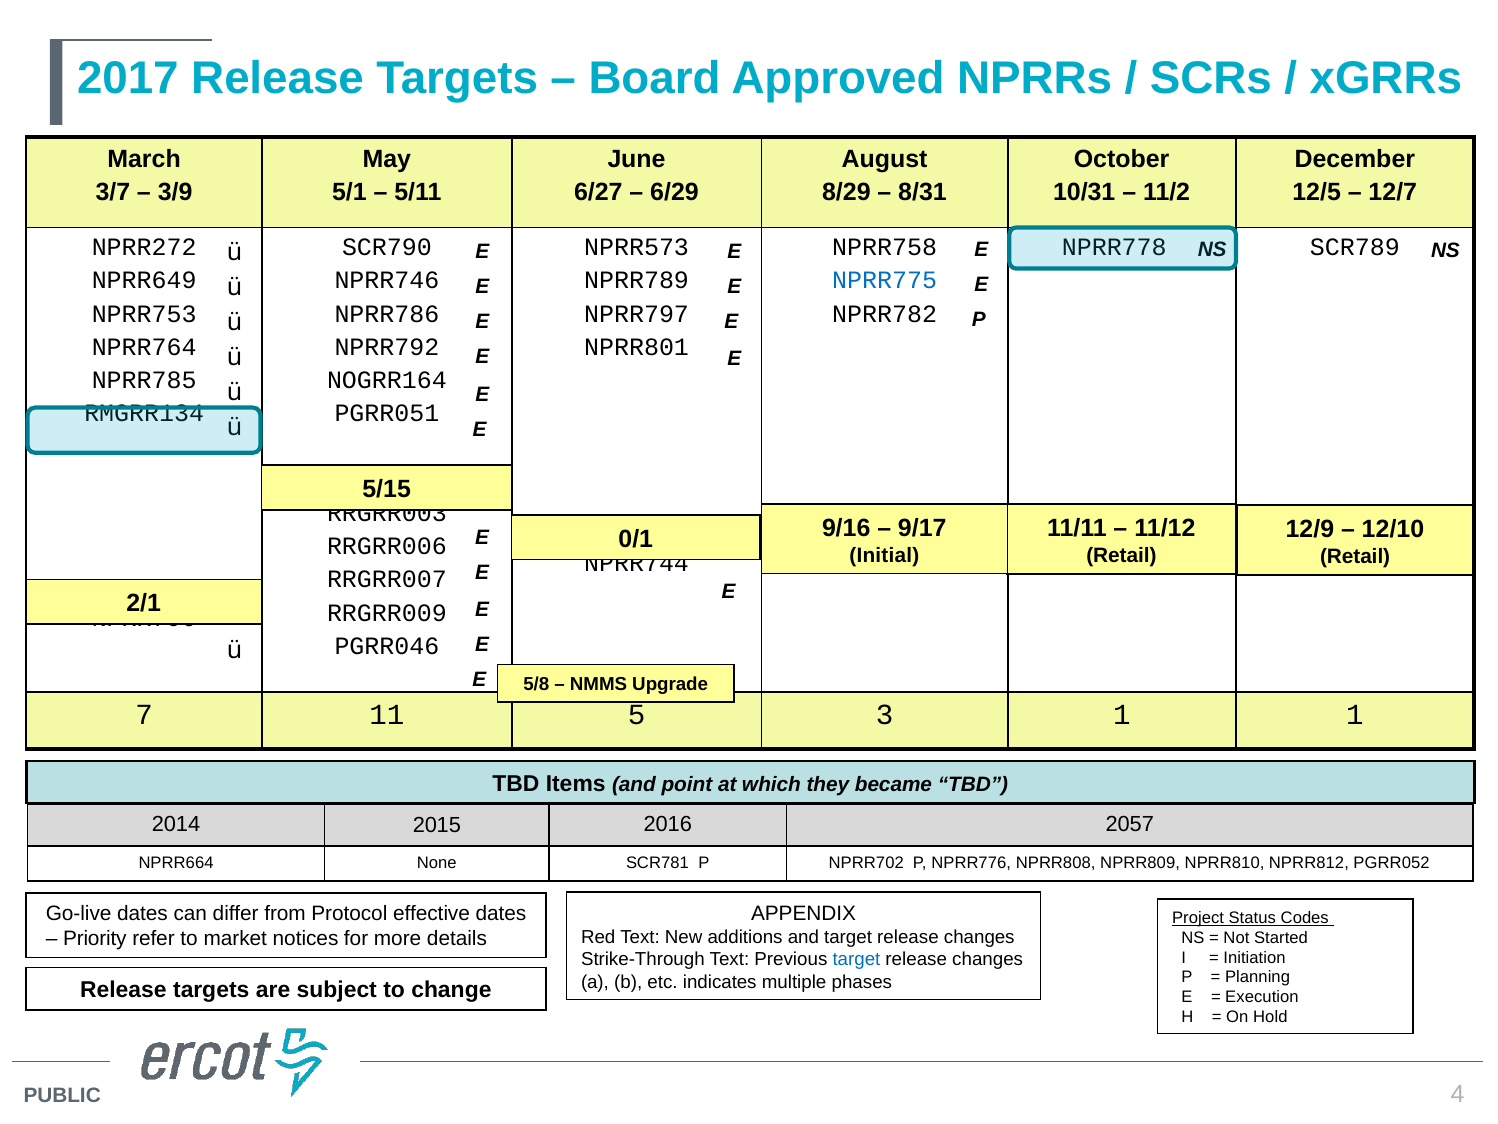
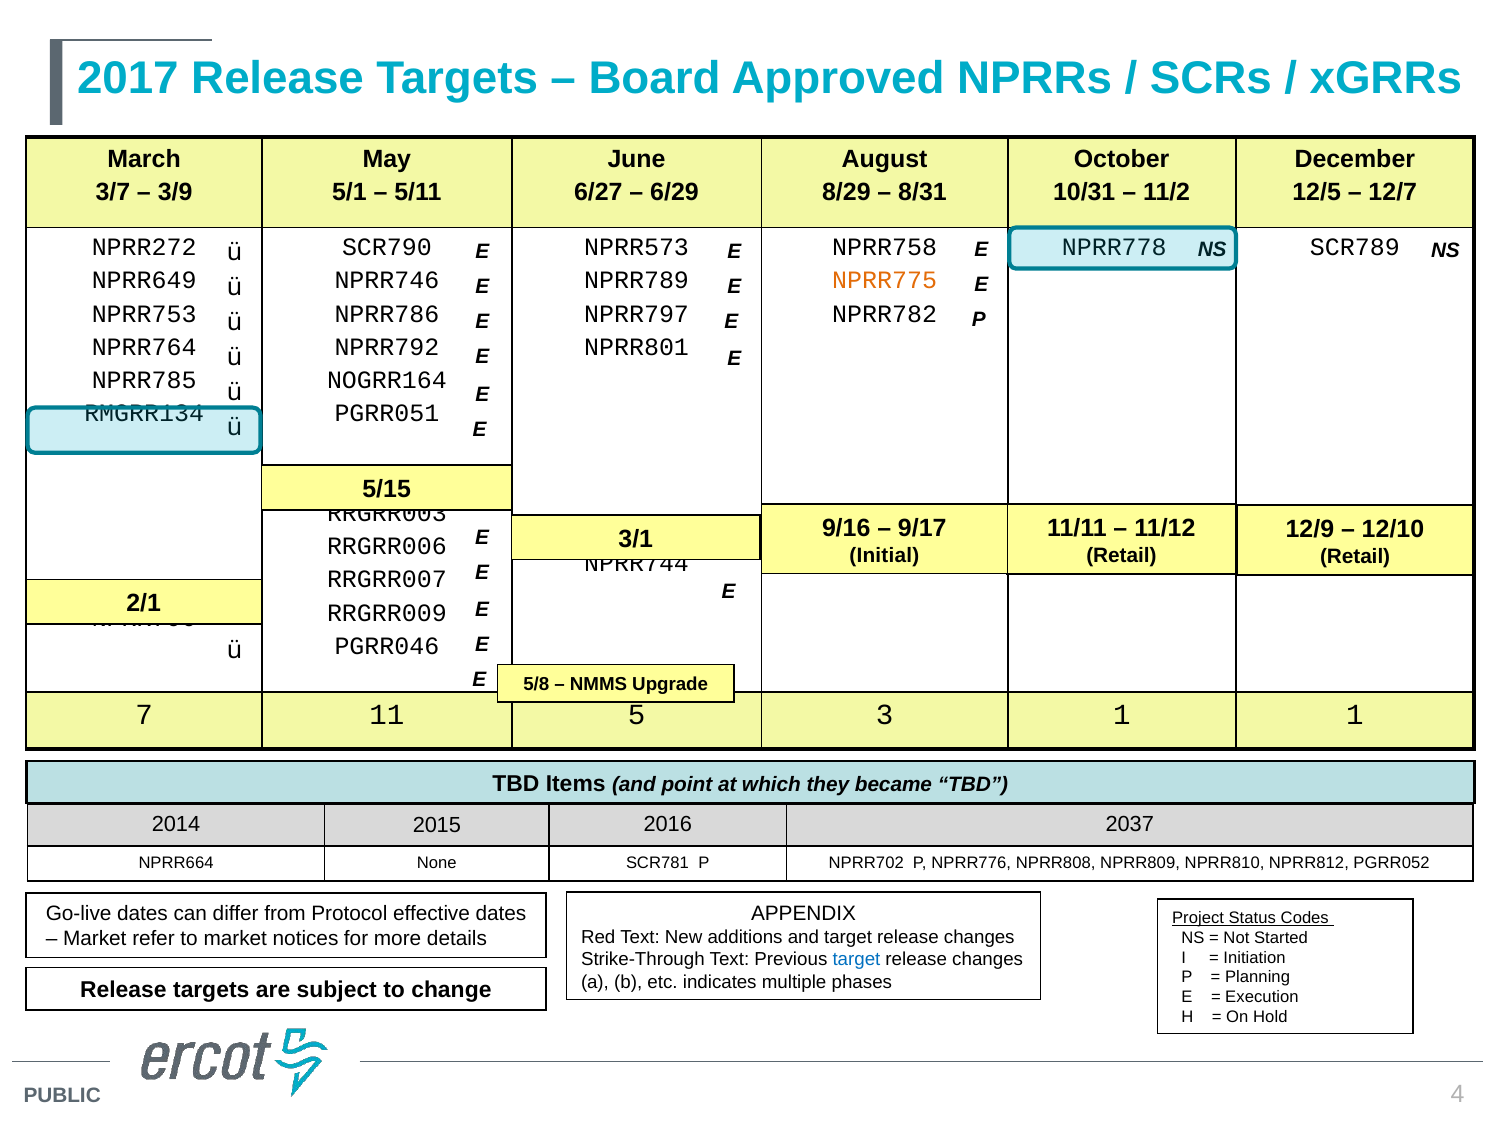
NPRR775 colour: blue -> orange
0/1: 0/1 -> 3/1
2057: 2057 -> 2037
Priority at (95, 939): Priority -> Market
